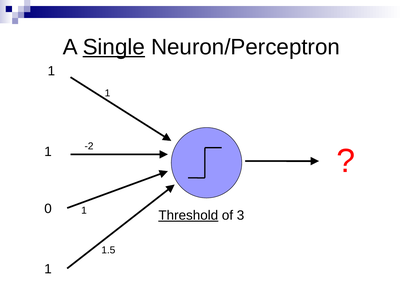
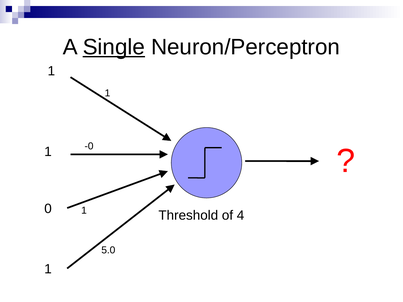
-2: -2 -> -0
Threshold underline: present -> none
3: 3 -> 4
1.5: 1.5 -> 5.0
